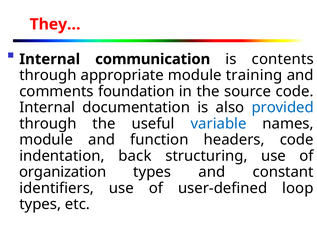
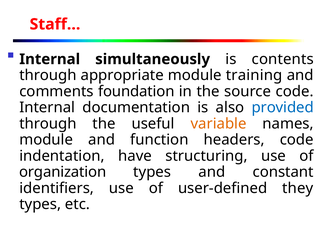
They…: They… -> Staff…
communication: communication -> simultaneously
variable colour: blue -> orange
back: back -> have
loop: loop -> they
